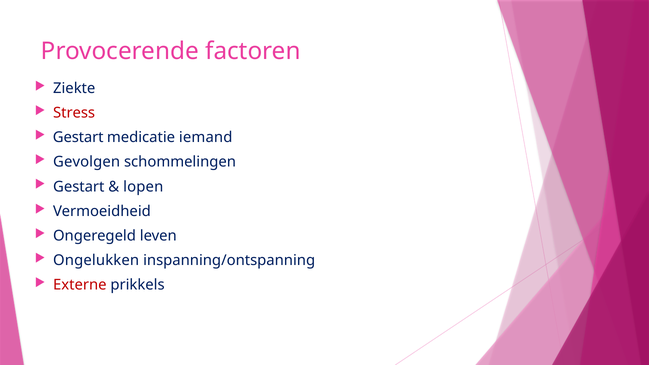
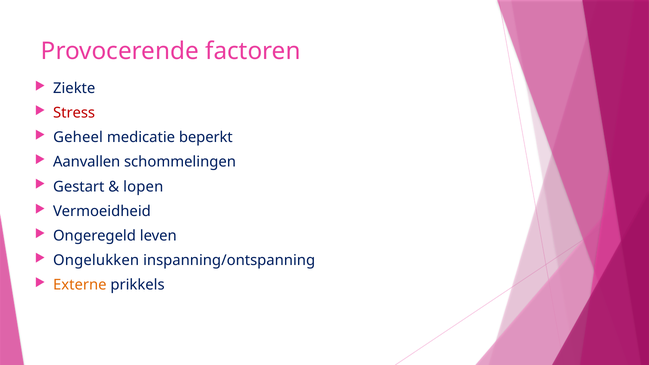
Gestart at (78, 137): Gestart -> Geheel
iemand: iemand -> beperkt
Gevolgen: Gevolgen -> Aanvallen
Externe colour: red -> orange
